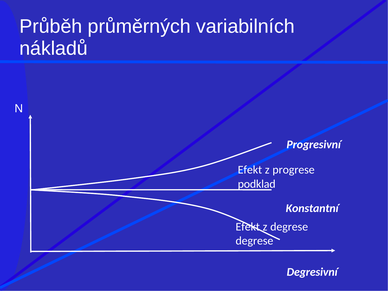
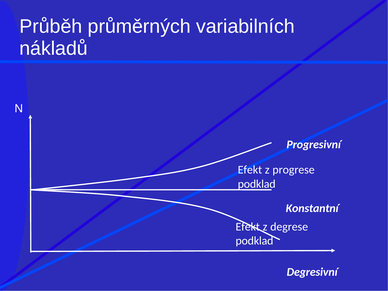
degrese at (254, 241): degrese -> podklad
